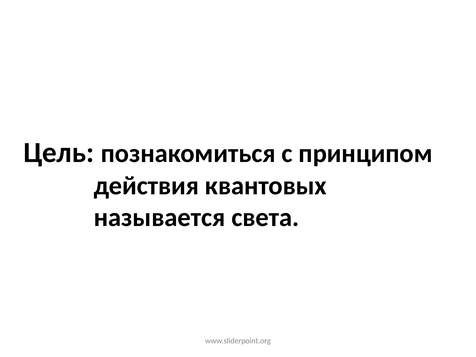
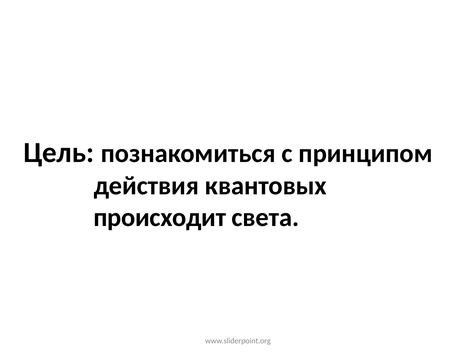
называется: называется -> происходит
